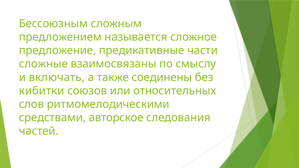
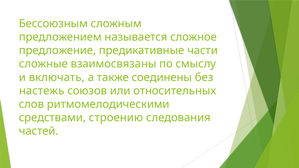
кибитки: кибитки -> настежь
авторское: авторское -> строению
